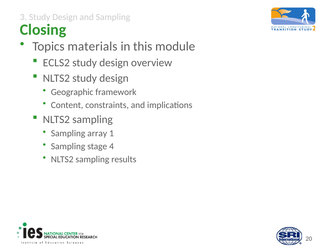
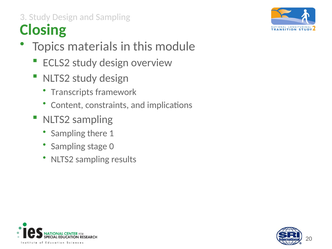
Geographic: Geographic -> Transcripts
array: array -> there
4: 4 -> 0
